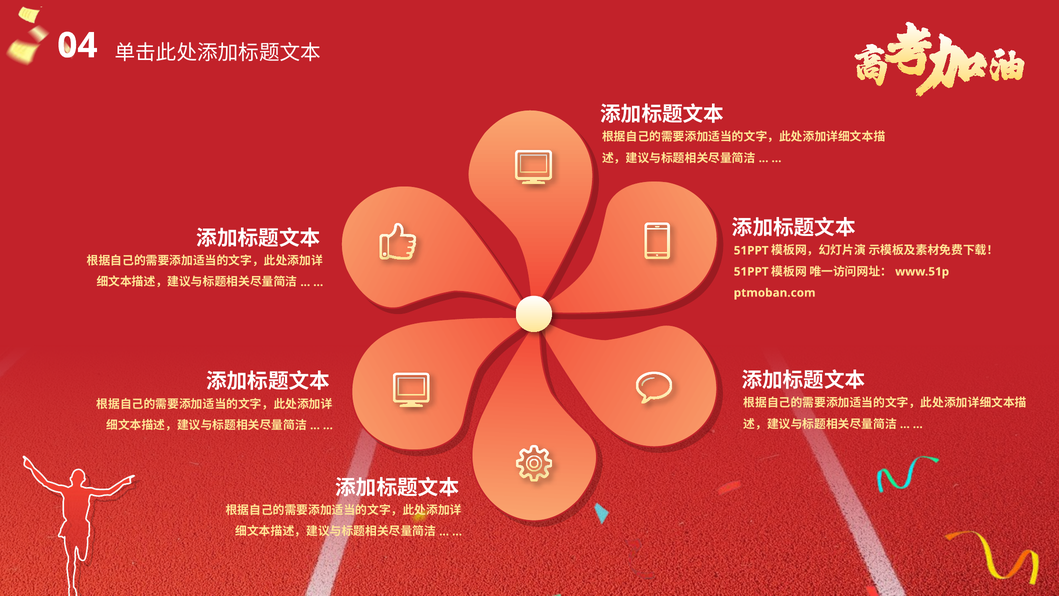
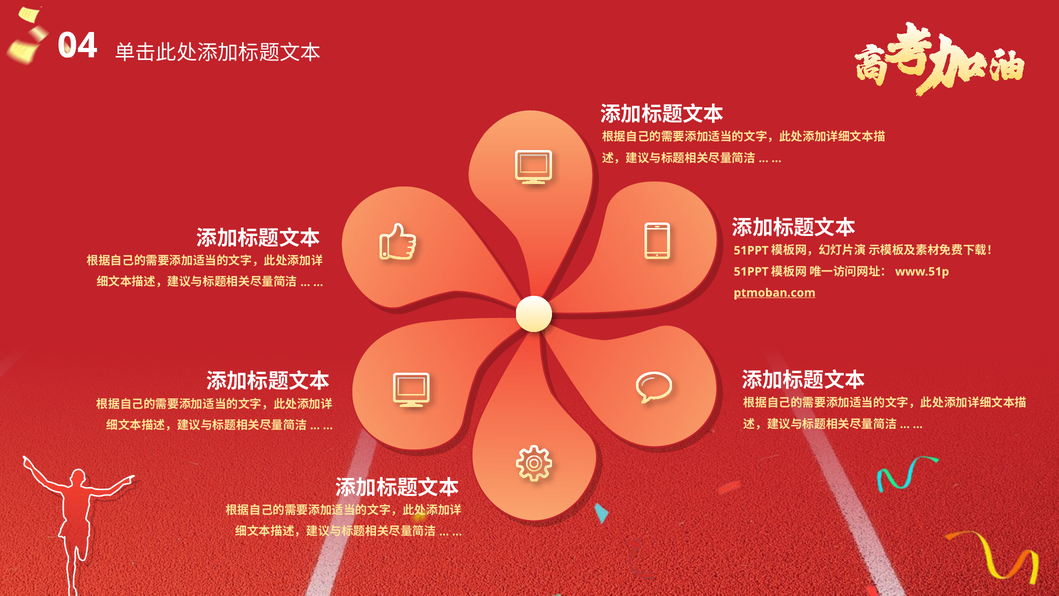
ptmoban.com underline: none -> present
